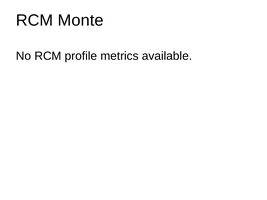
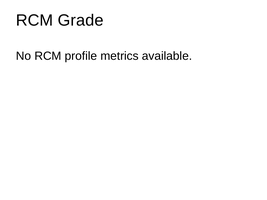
Monte: Monte -> Grade
